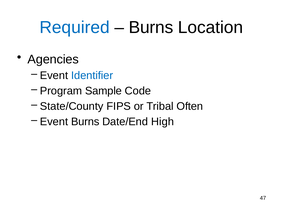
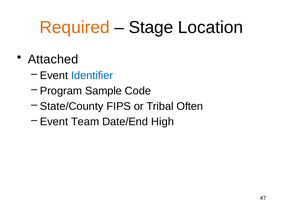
Required colour: blue -> orange
Burns at (151, 27): Burns -> Stage
Agencies: Agencies -> Attached
Event Burns: Burns -> Team
